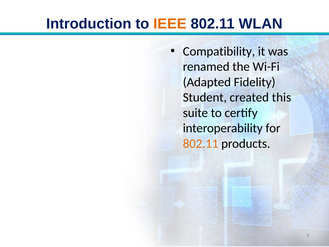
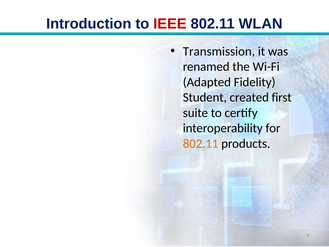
IEEE colour: orange -> red
Compatibility: Compatibility -> Transmission
this: this -> first
